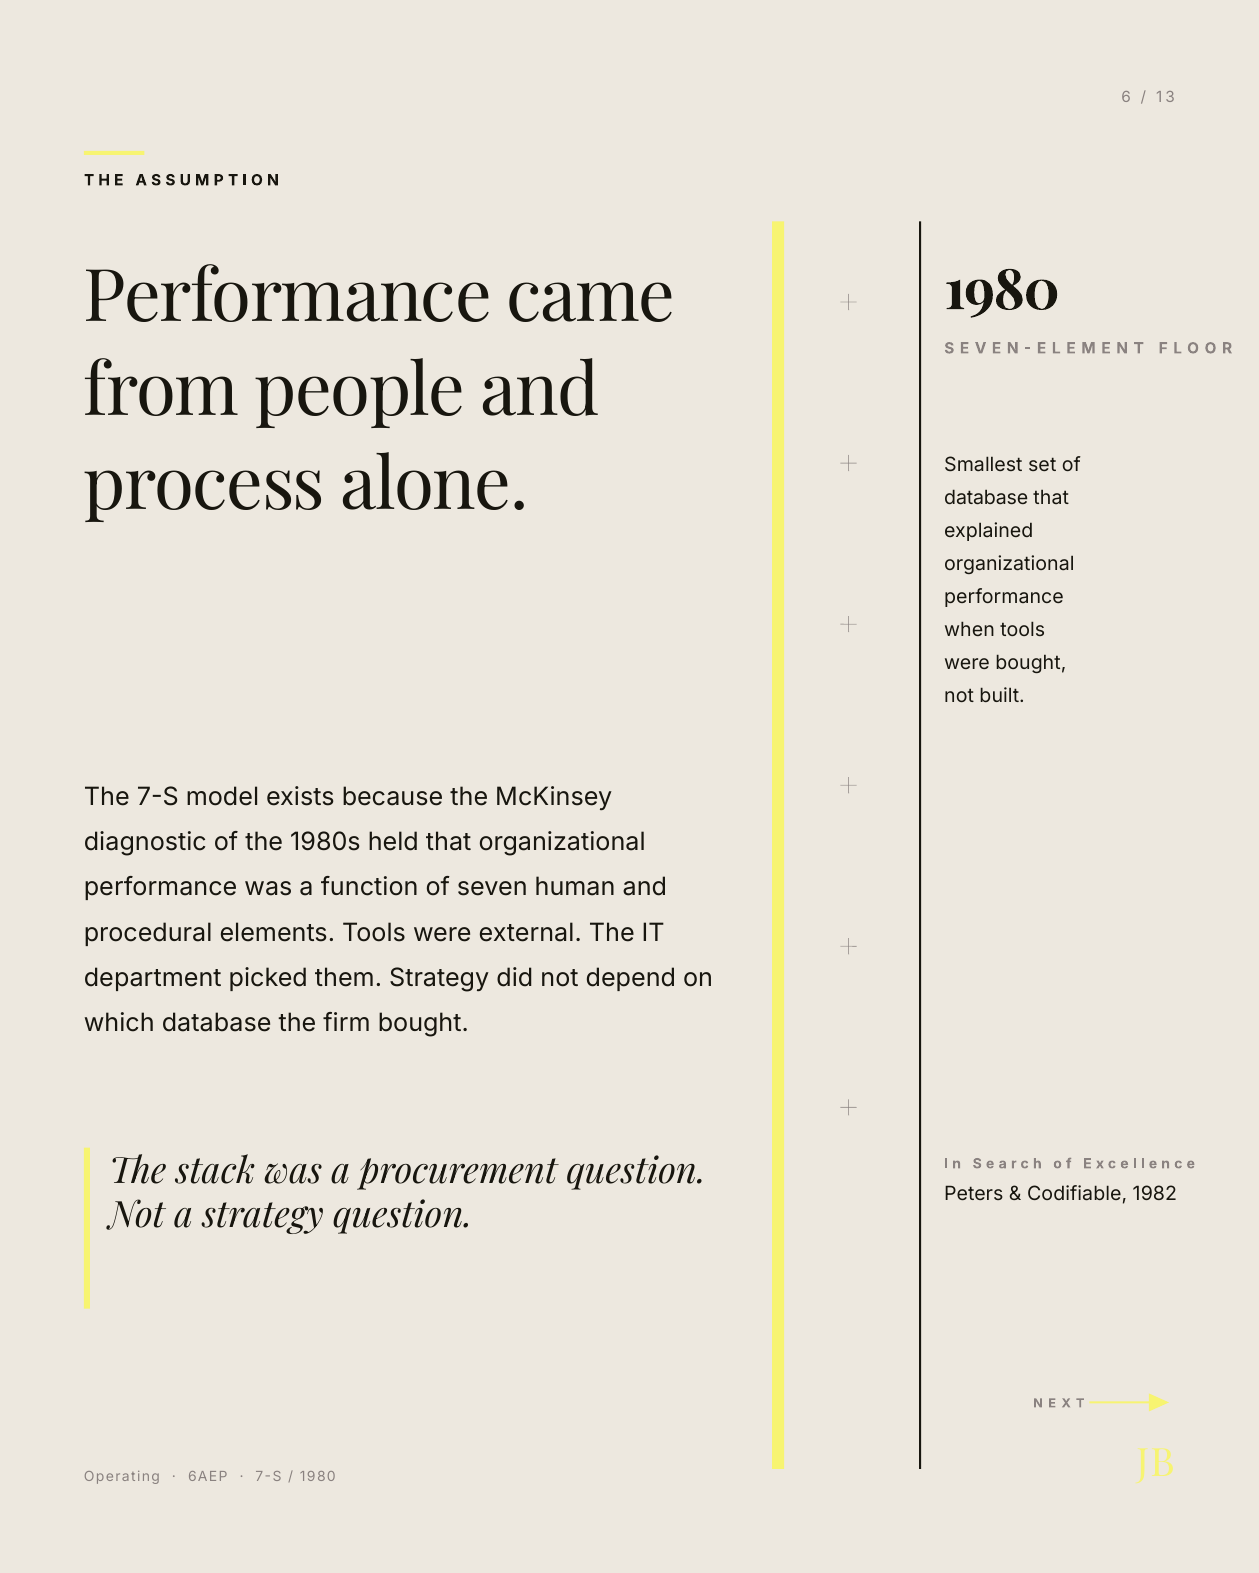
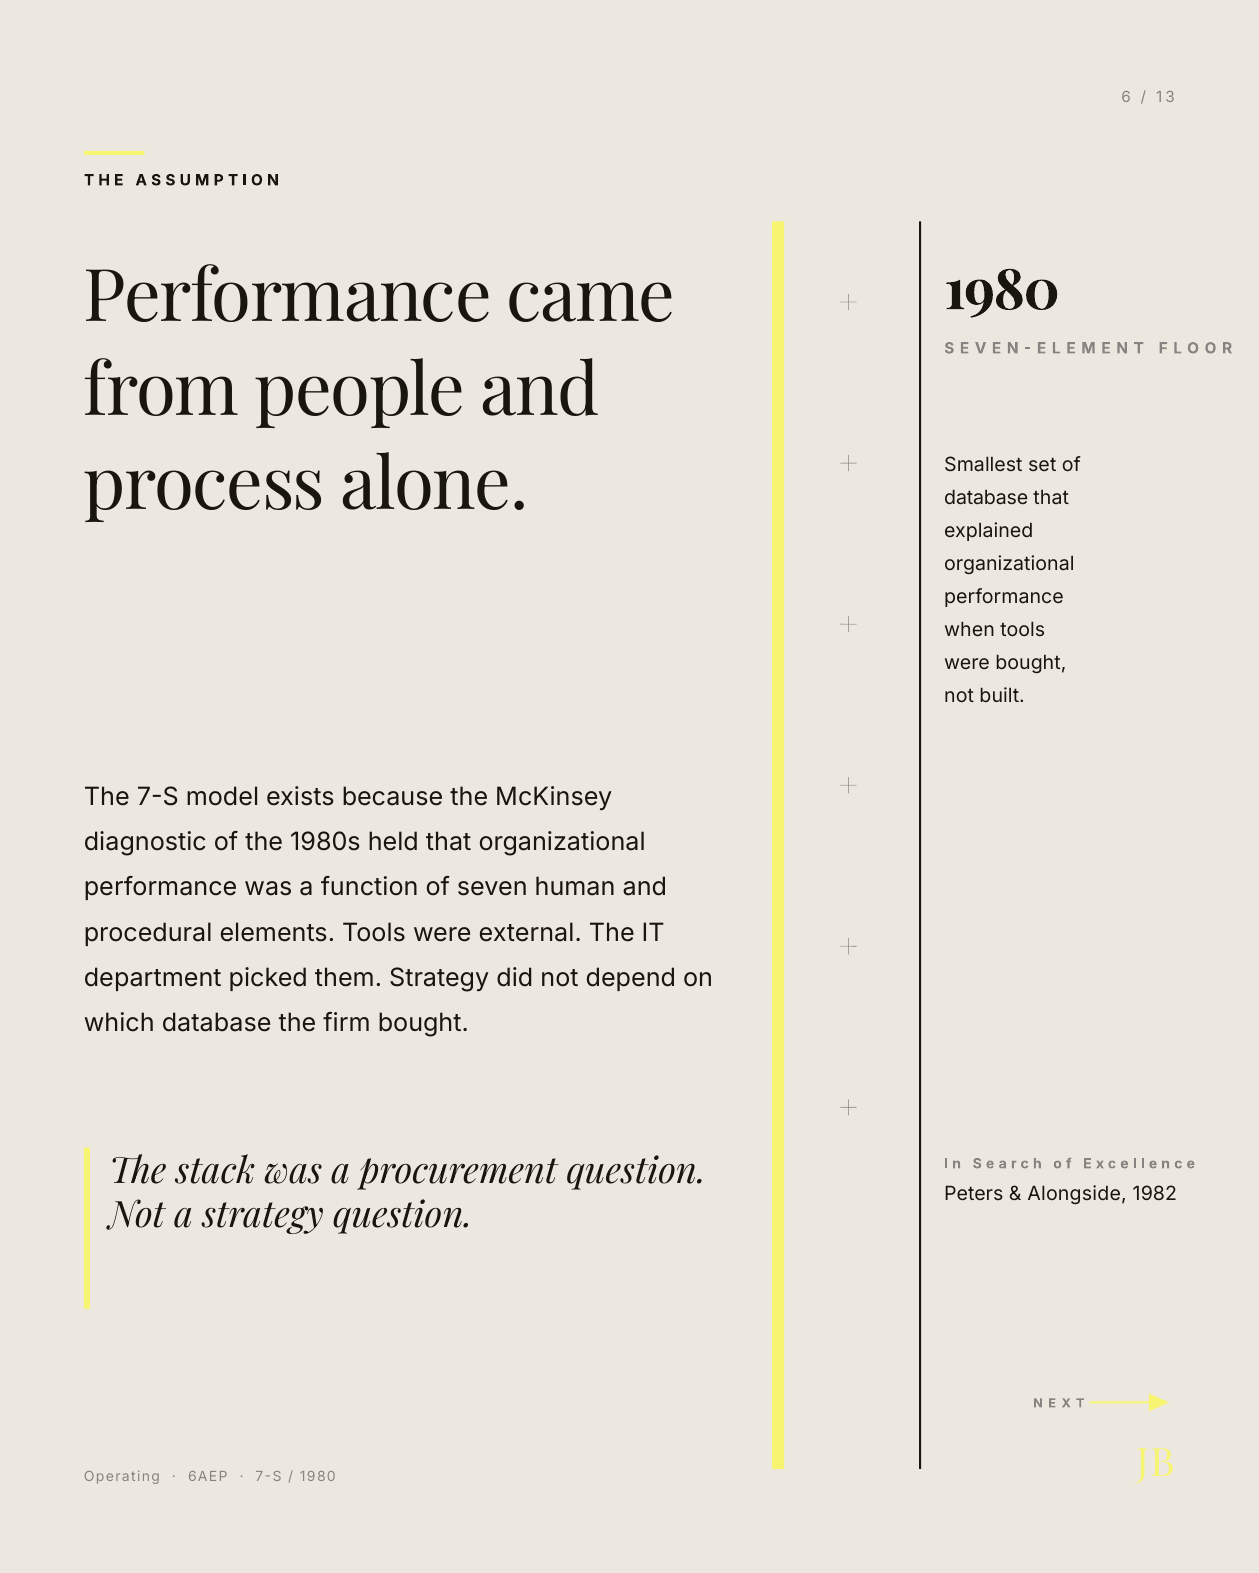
Codifiable: Codifiable -> Alongside
